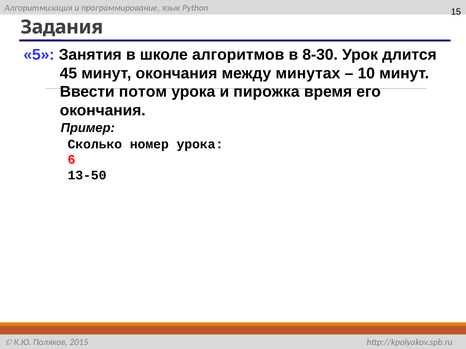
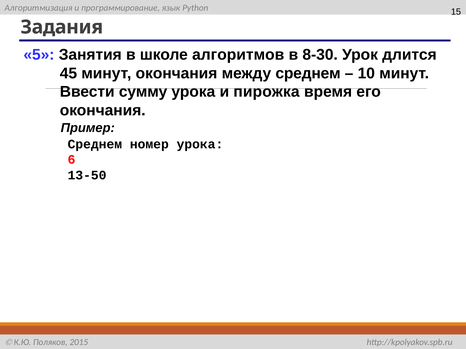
между минутах: минутах -> среднем
потом: потом -> сумму
Сколько at (95, 144): Сколько -> Среднем
